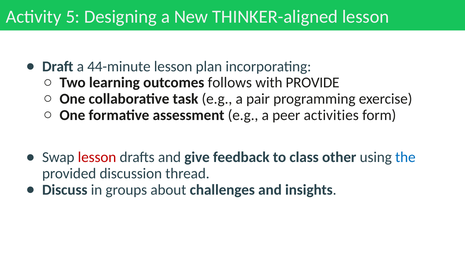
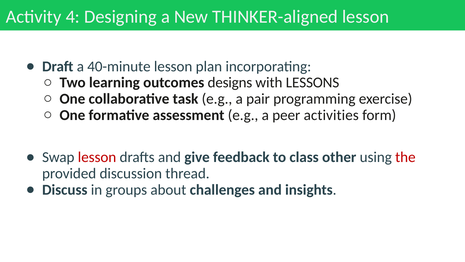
5: 5 -> 4
44-minute: 44-minute -> 40-minute
follows: follows -> designs
PROVIDE: PROVIDE -> LESSONS
the colour: blue -> red
